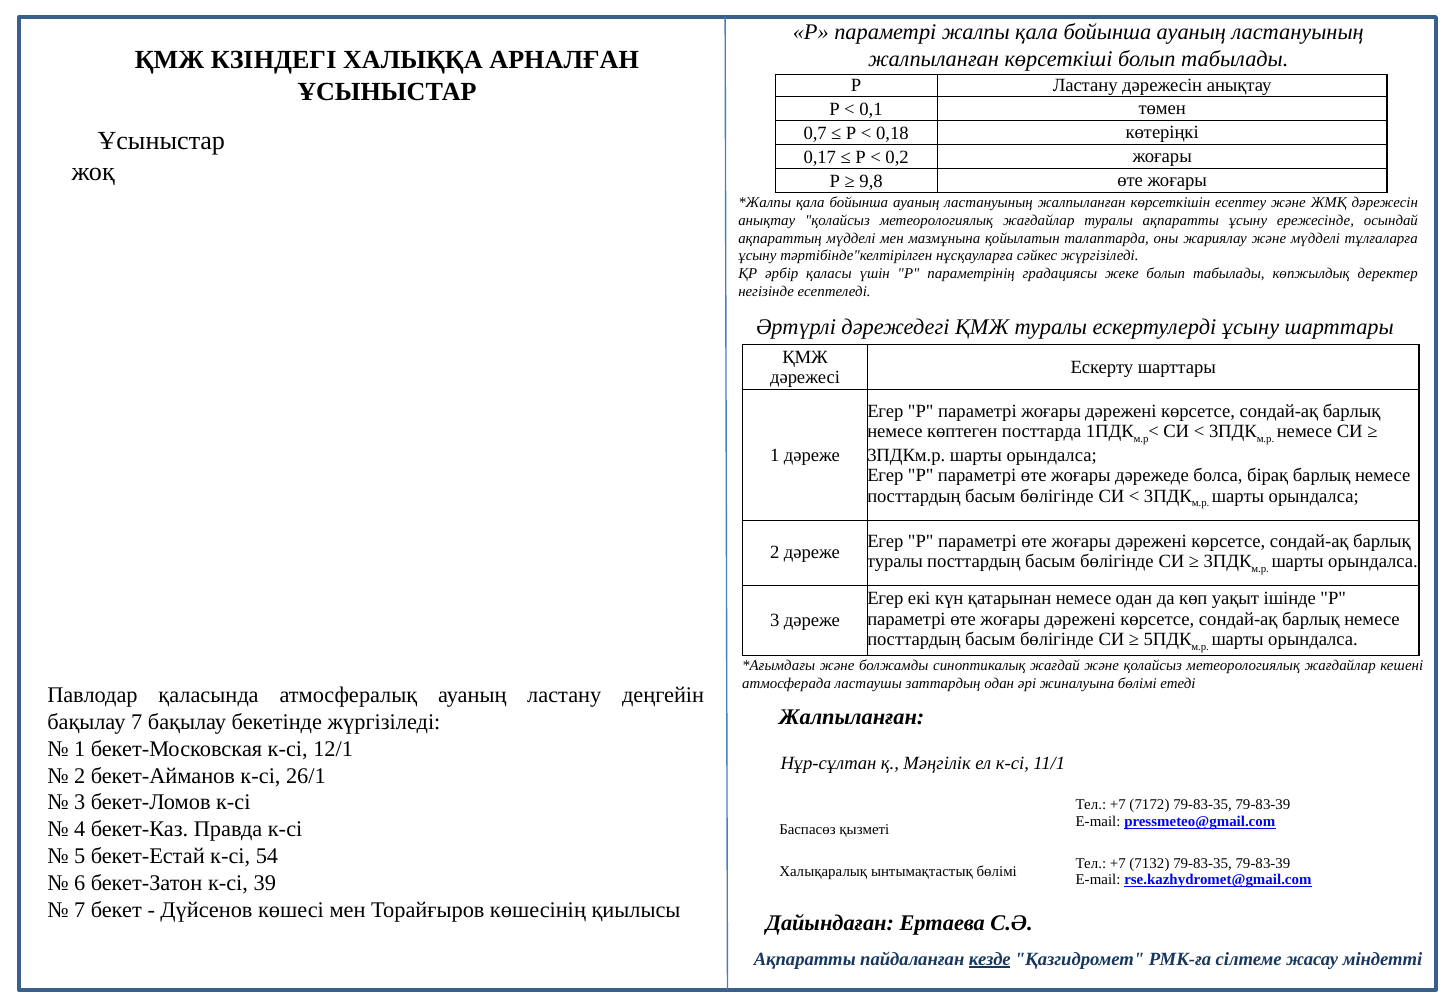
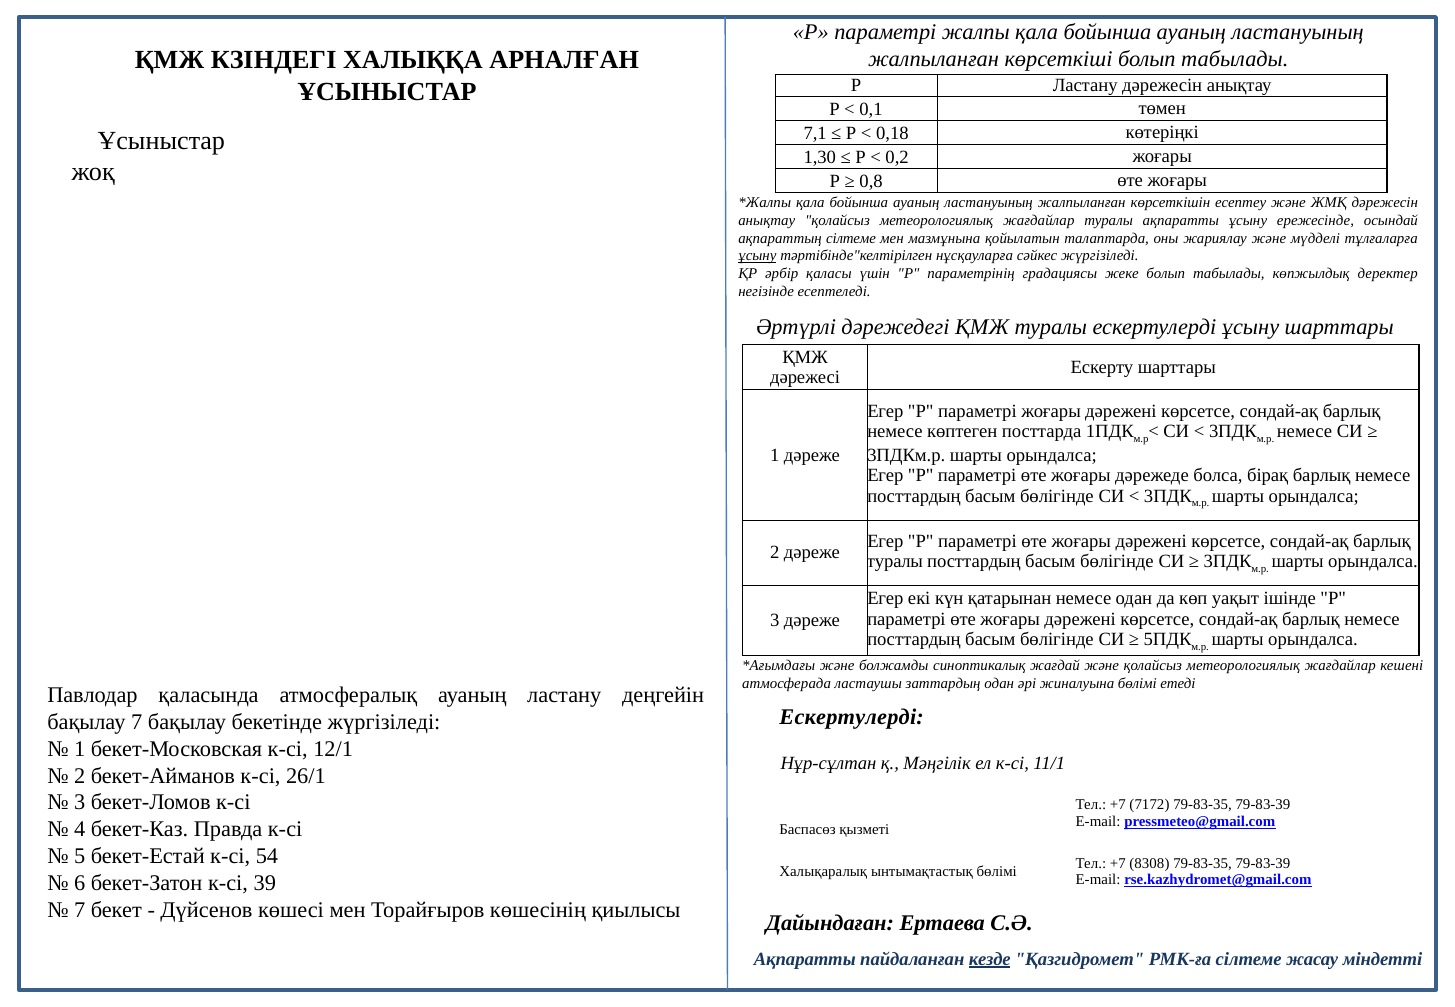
0,7: 0,7 -> 7,1
0,17: 0,17 -> 1,30
9,8: 9,8 -> 0,8
ақпараттың мүдделі: мүдделі -> сілтеме
ұсыну at (757, 256) underline: none -> present
Жалпыланған at (852, 717): Жалпыланған -> Ескертулерді
7132: 7132 -> 8308
